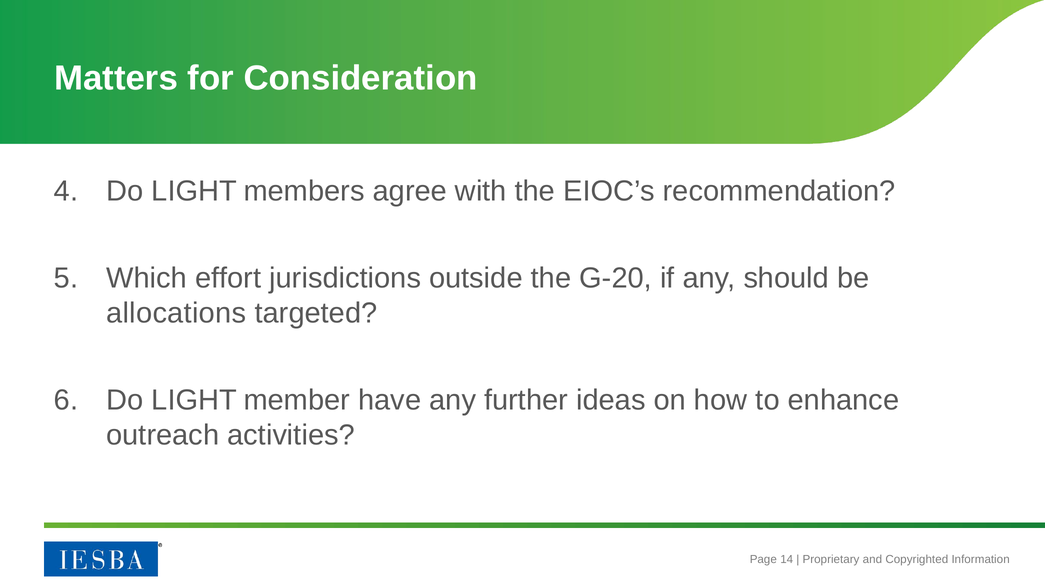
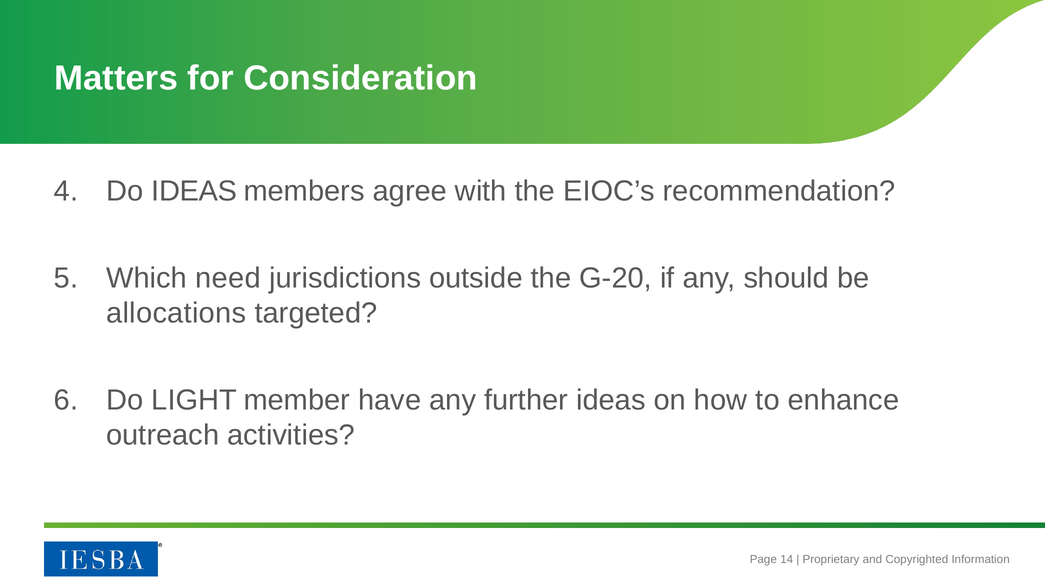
LIGHT at (194, 191): LIGHT -> IDEAS
effort: effort -> need
